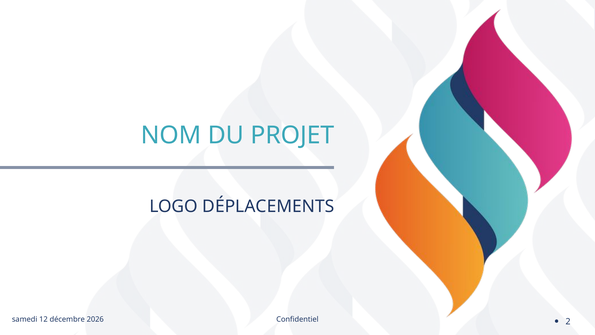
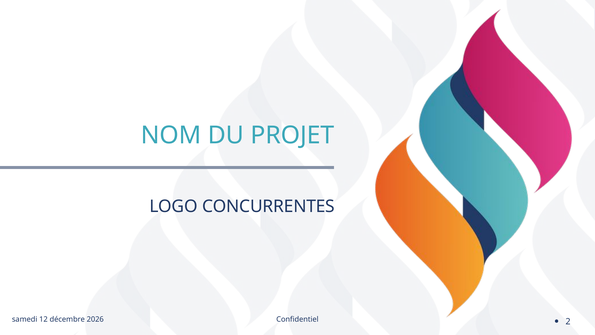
DÉPLACEMENTS: DÉPLACEMENTS -> CONCURRENTES
